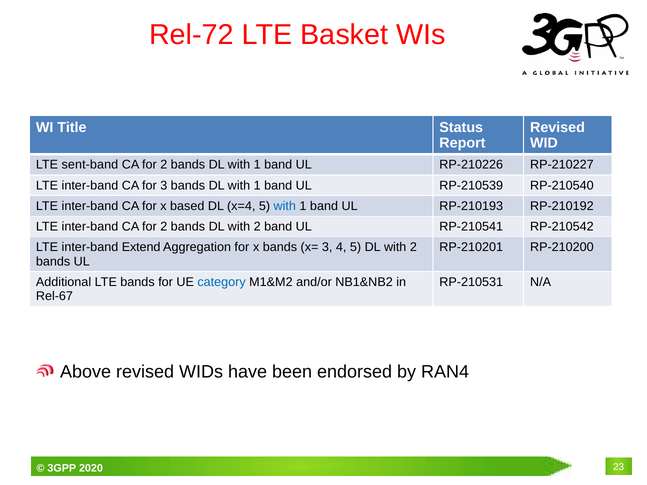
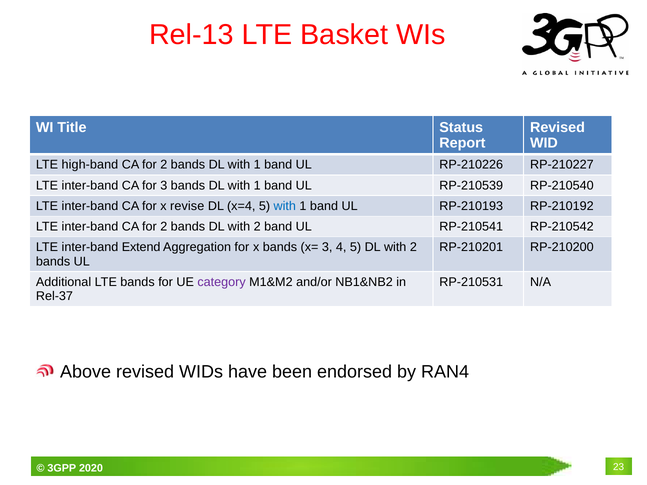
Rel-72: Rel-72 -> Rel-13
sent-band: sent-band -> high-band
based: based -> revise
category colour: blue -> purple
Rel-67: Rel-67 -> Rel-37
